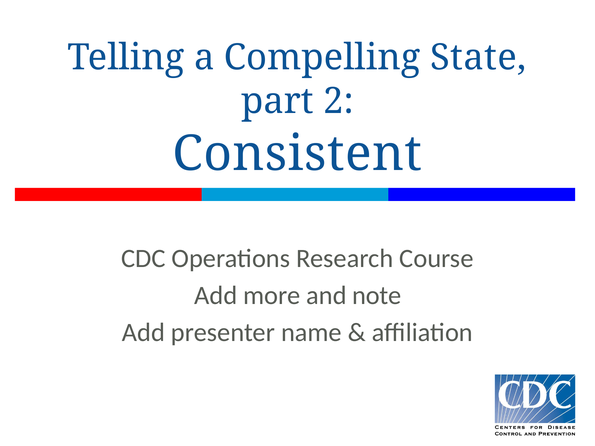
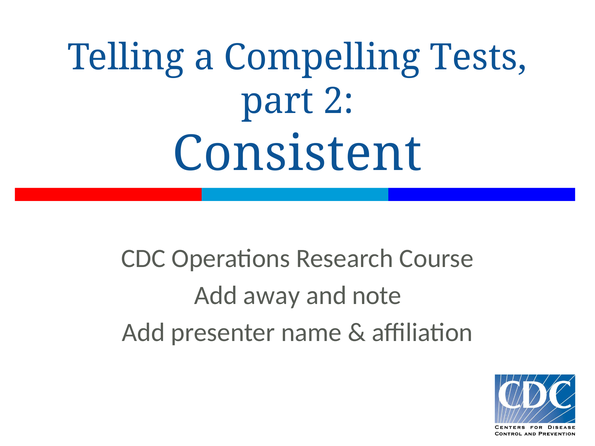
State: State -> Tests
more: more -> away
